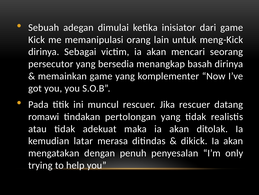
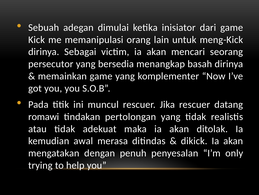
latar: latar -> awal
